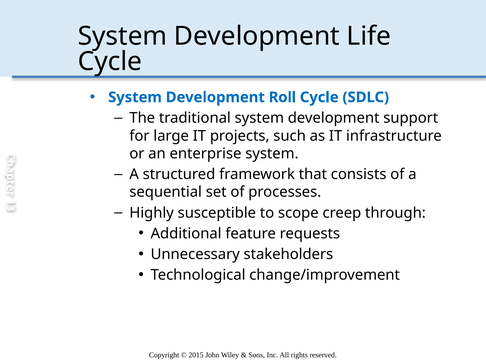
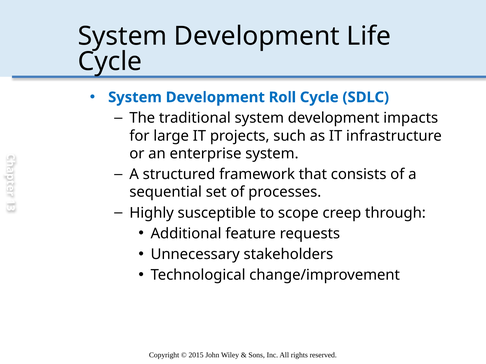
support: support -> impacts
